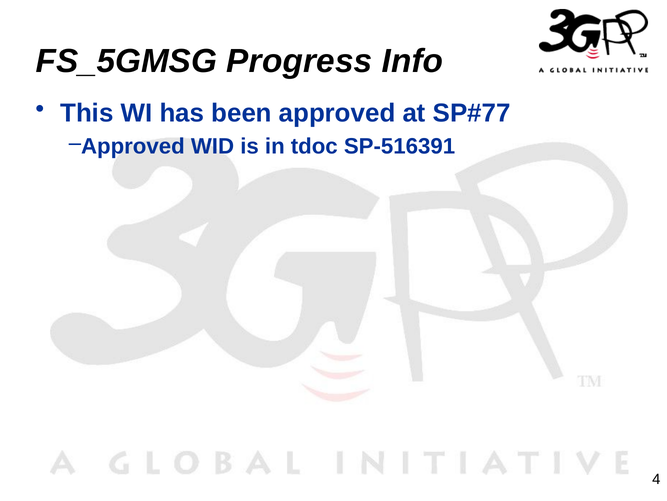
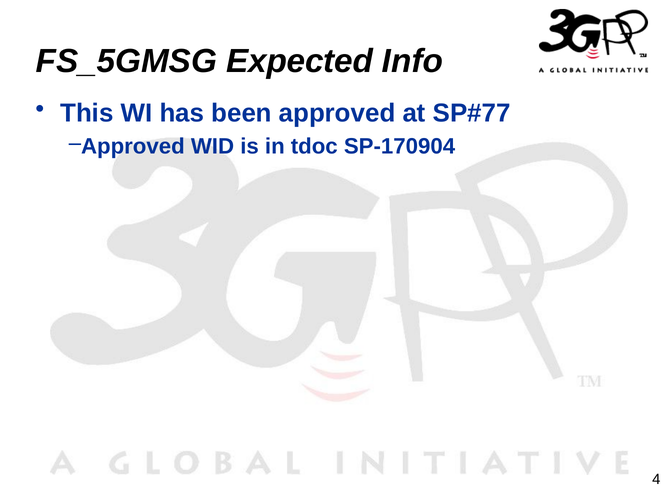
Progress: Progress -> Expected
SP-516391: SP-516391 -> SP-170904
